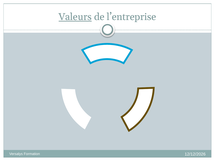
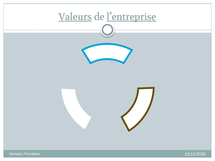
l’entreprise underline: none -> present
